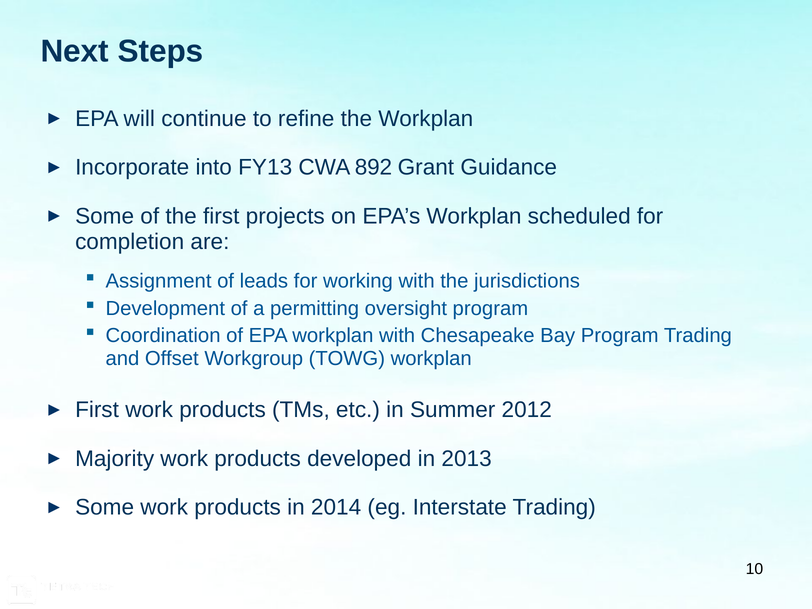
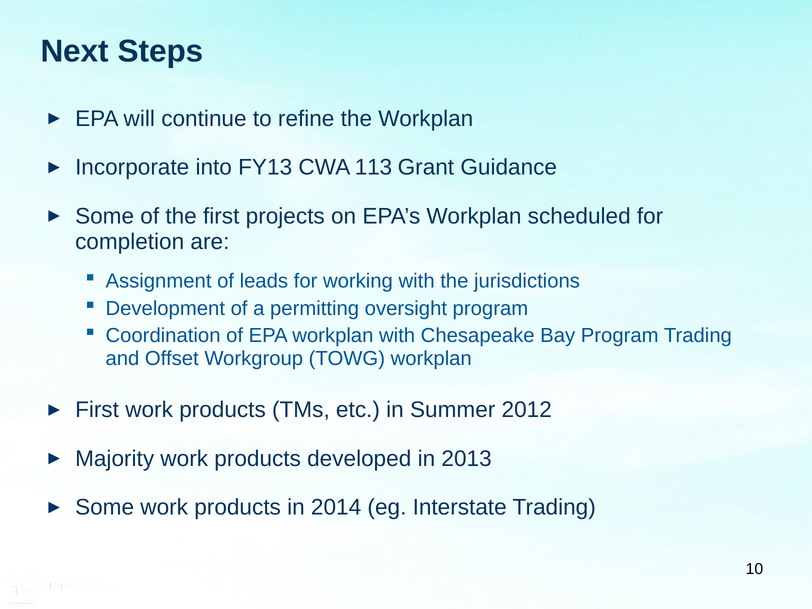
892: 892 -> 113
